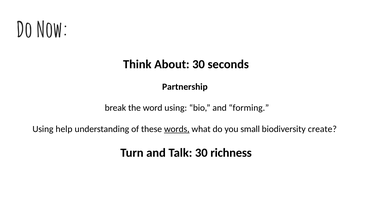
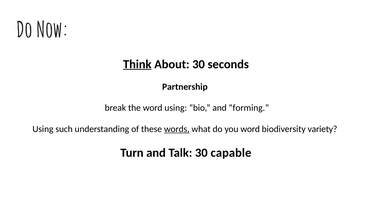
Think underline: none -> present
help: help -> such
you small: small -> word
create: create -> variety
richness: richness -> capable
